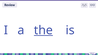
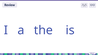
the underline: present -> none
